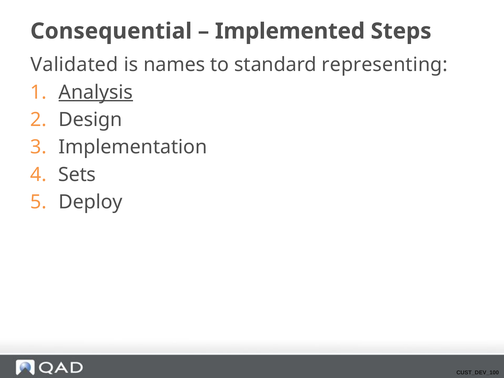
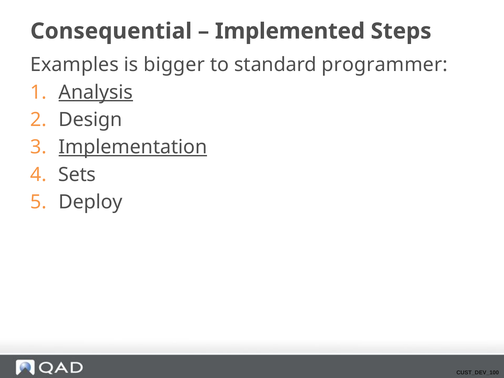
Validated: Validated -> Examples
names: names -> bigger
representing: representing -> programmer
Implementation underline: none -> present
